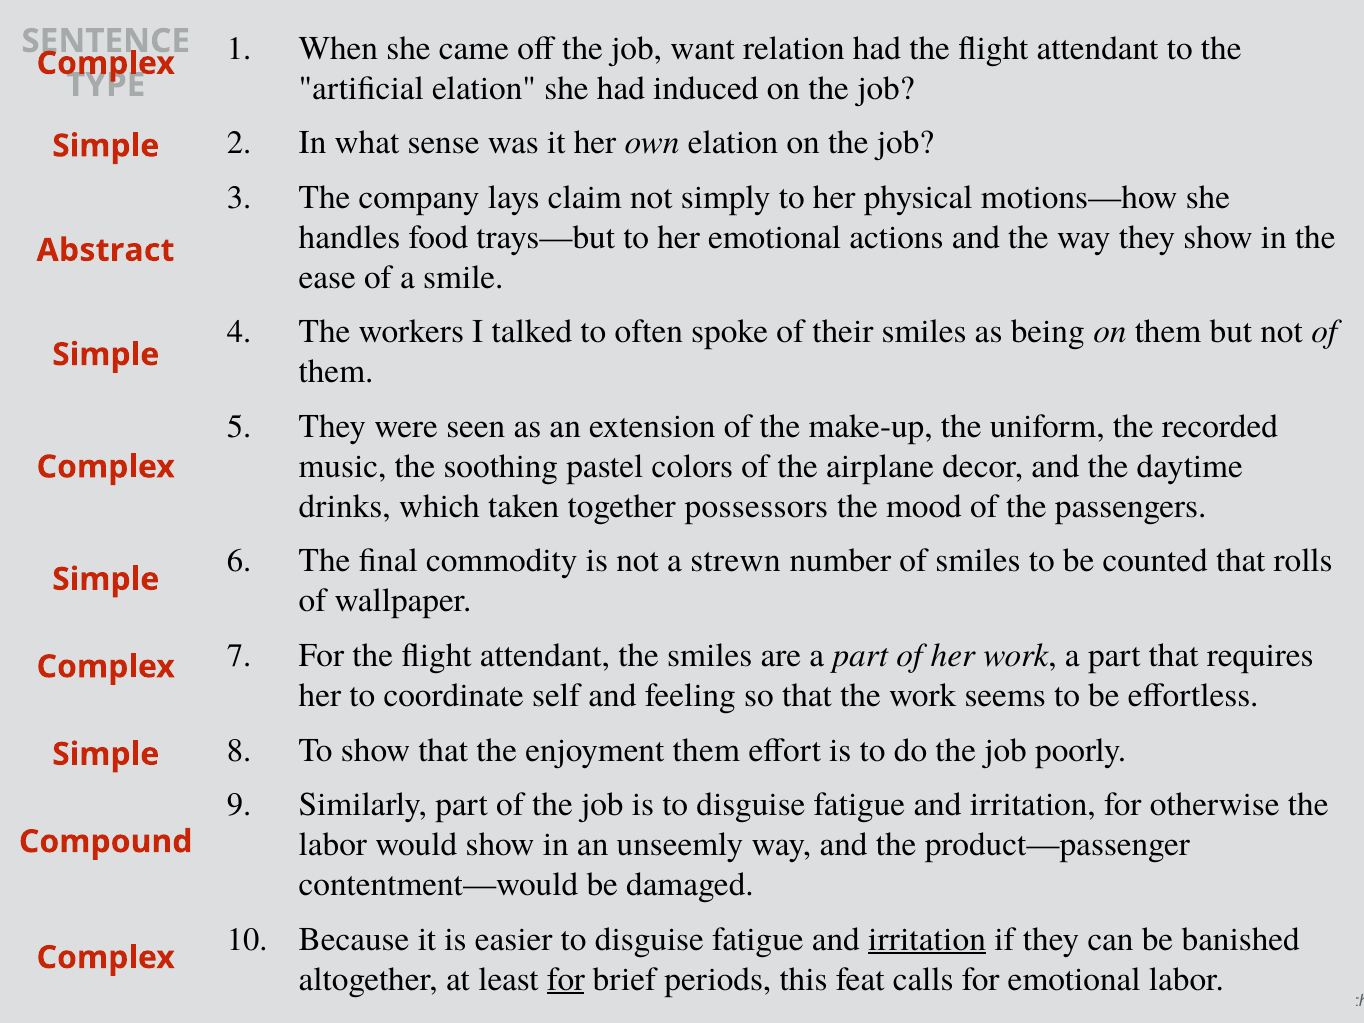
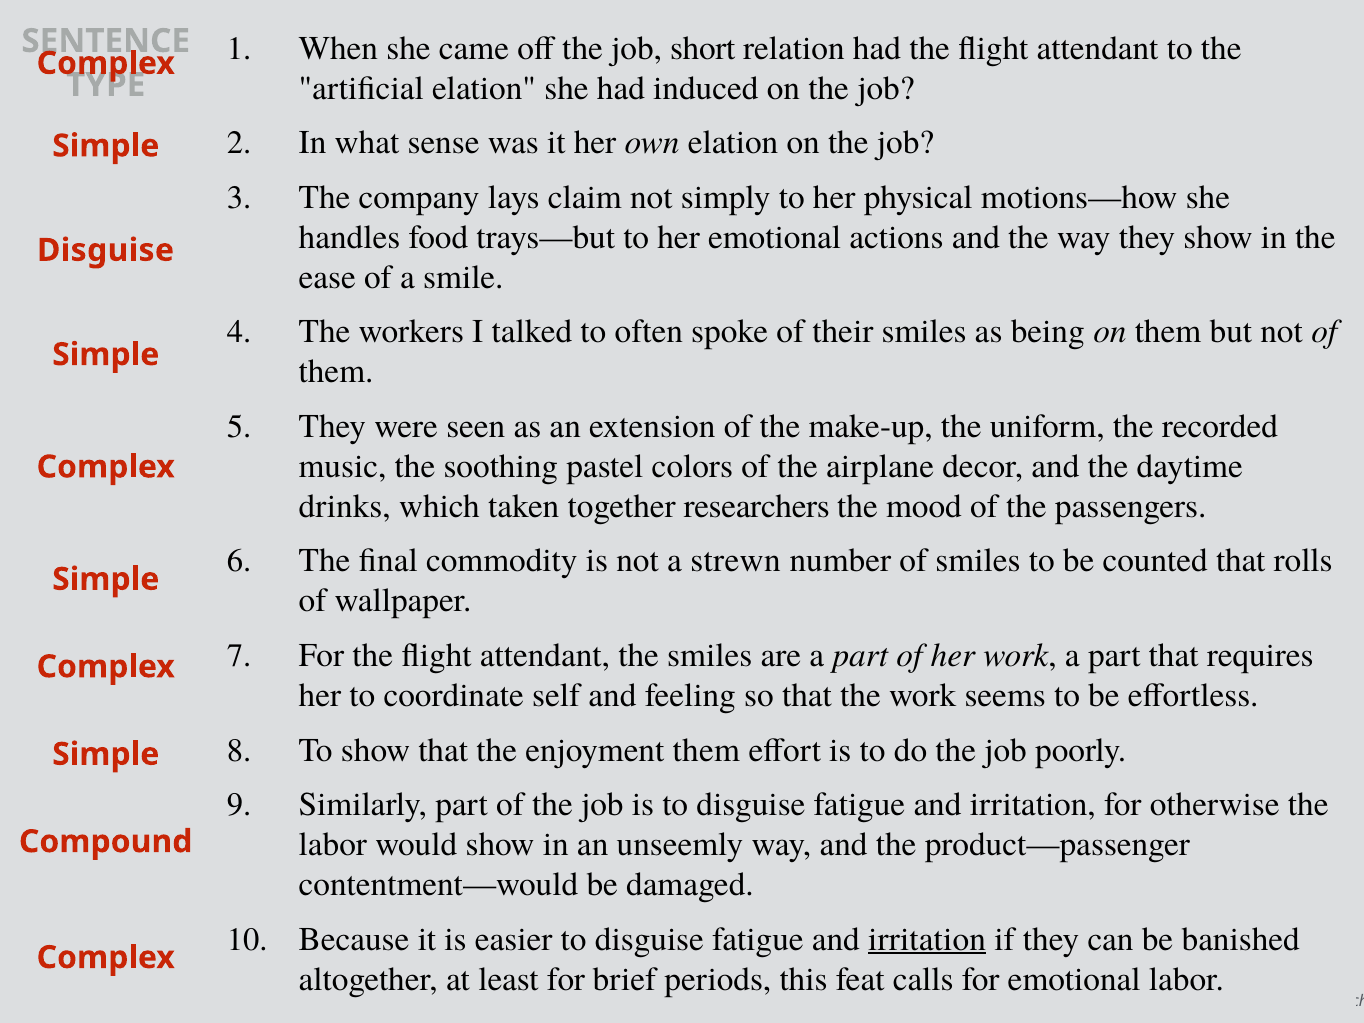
want: want -> short
Abstract at (106, 250): Abstract -> Disguise
possessors: possessors -> researchers
for at (566, 979) underline: present -> none
